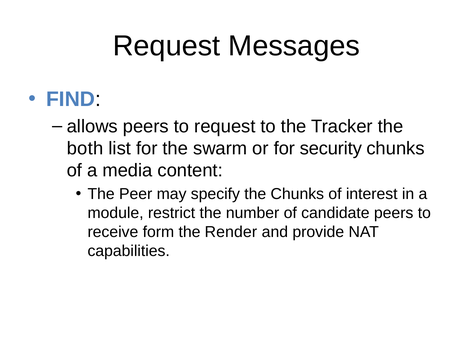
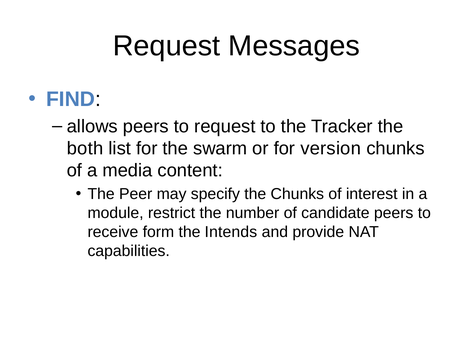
security: security -> version
Render: Render -> Intends
